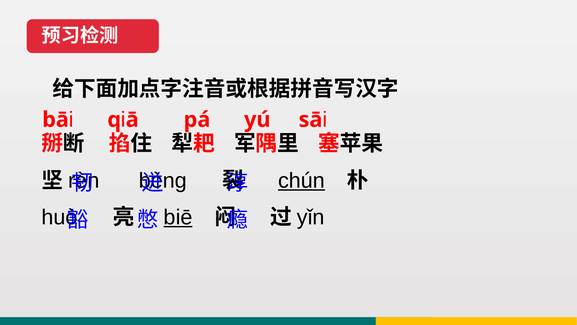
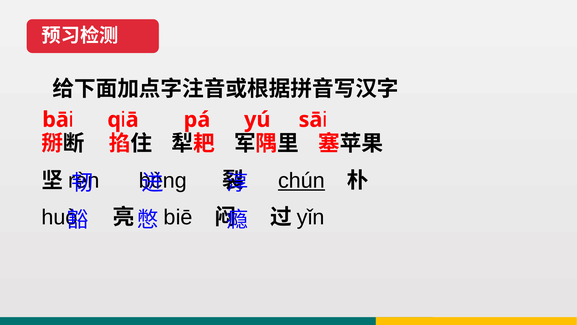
biē underline: present -> none
